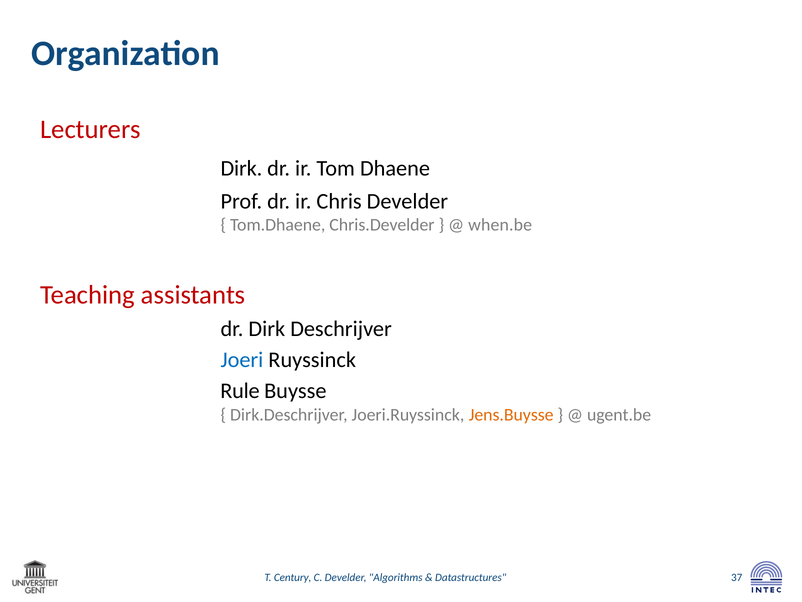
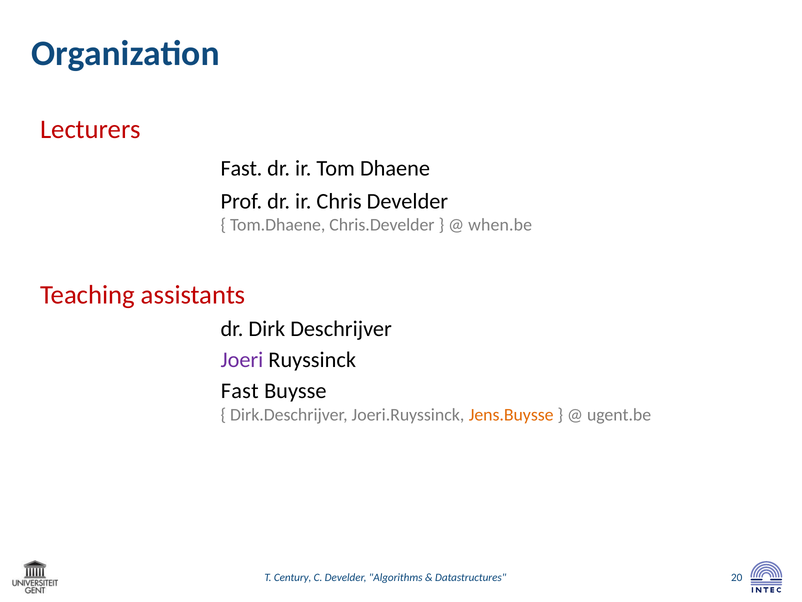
Dirk at (241, 168): Dirk -> Fast
Joeri colour: blue -> purple
Rule at (240, 391): Rule -> Fast
37: 37 -> 20
